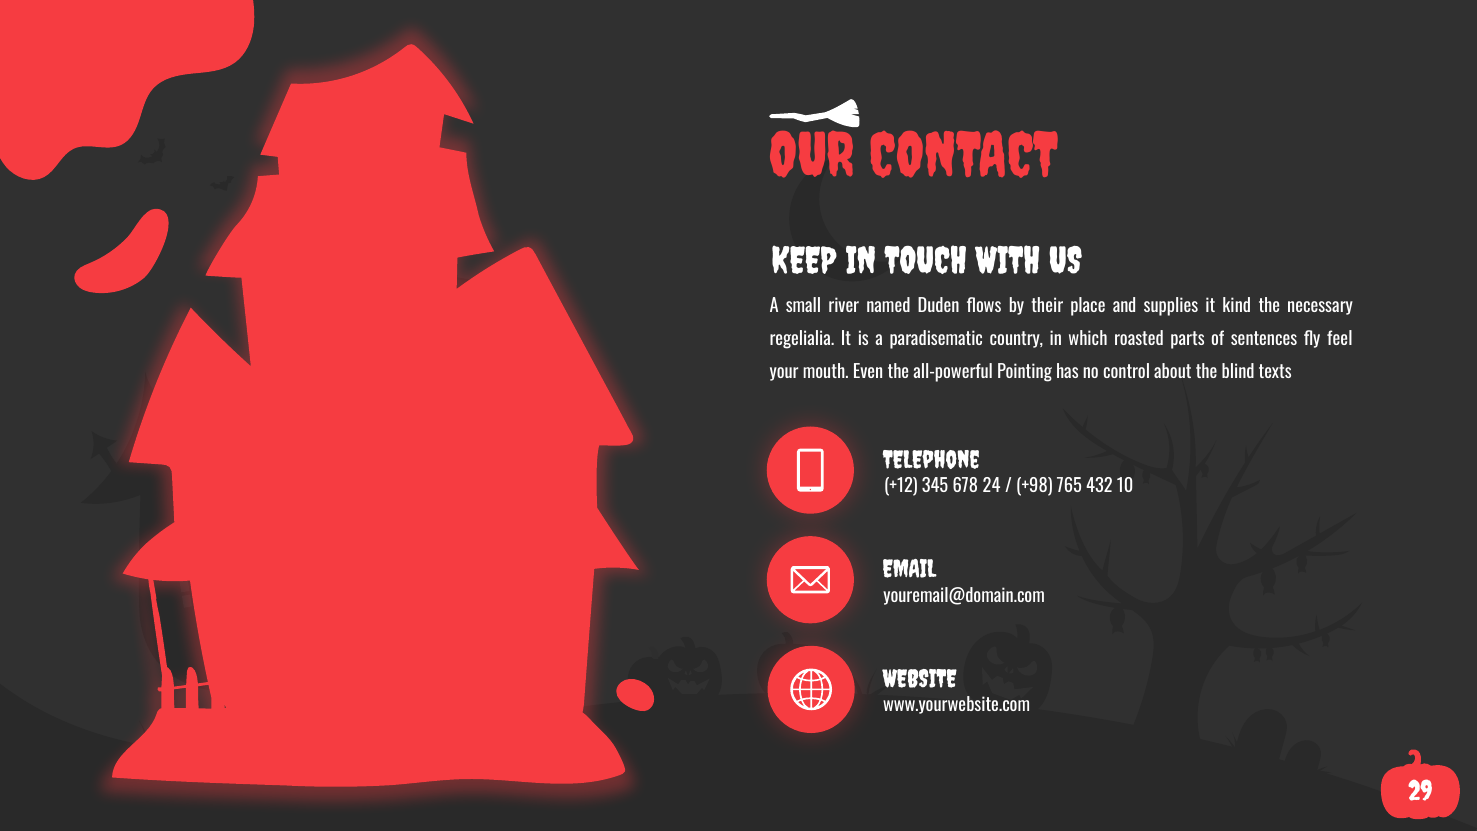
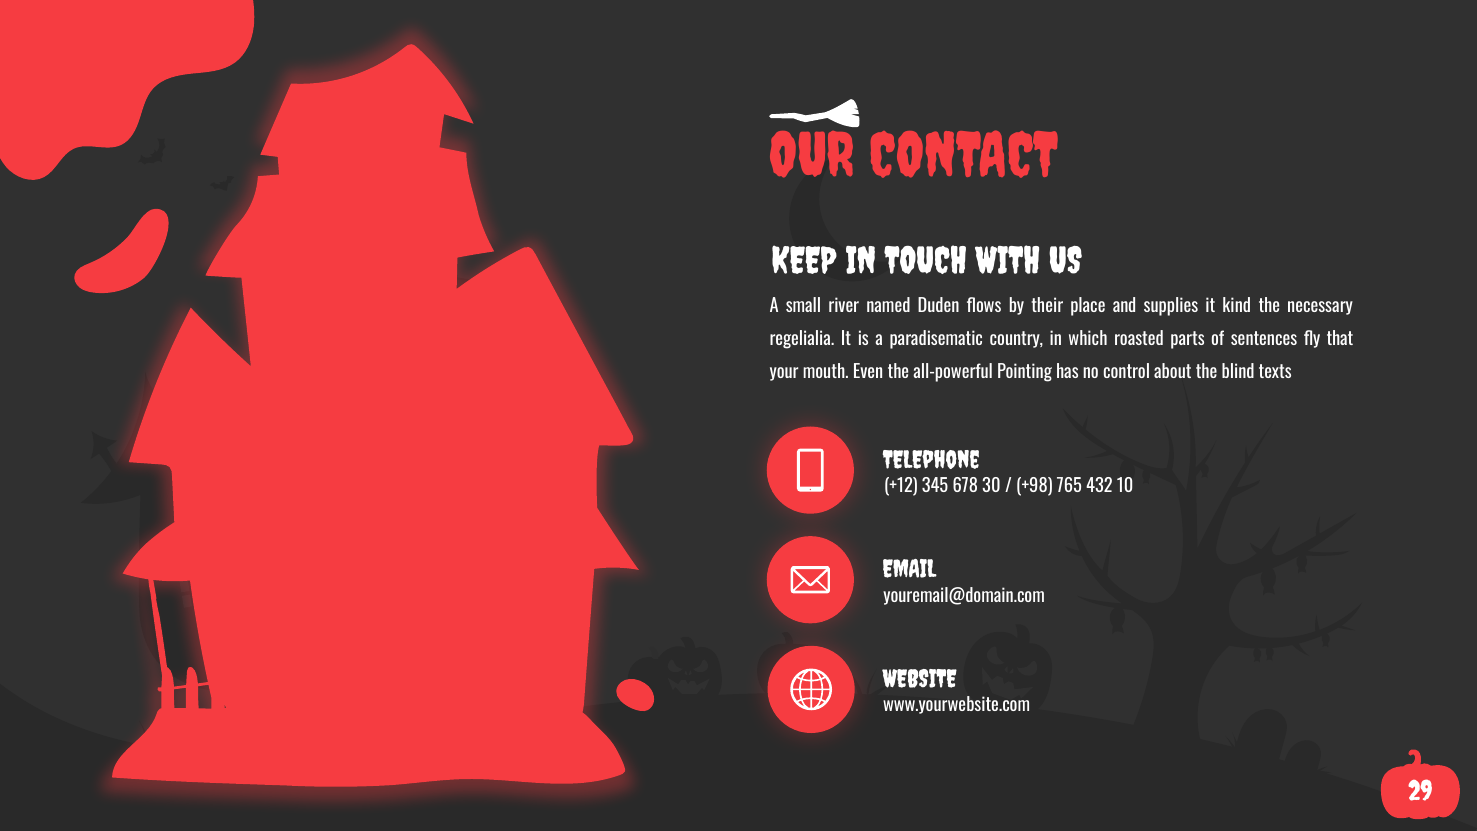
feel: feel -> that
24: 24 -> 30
